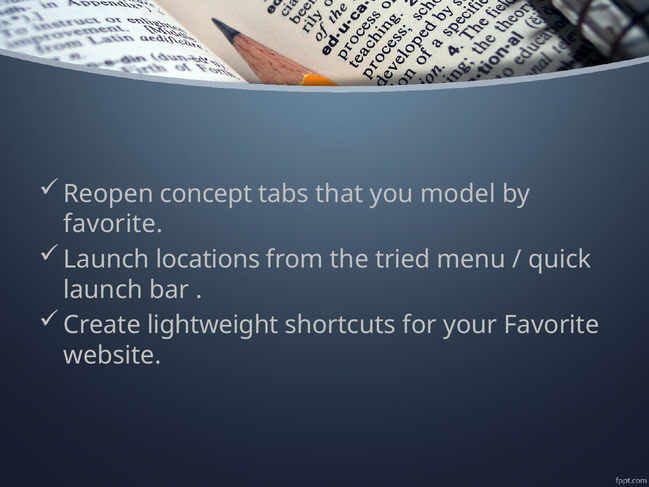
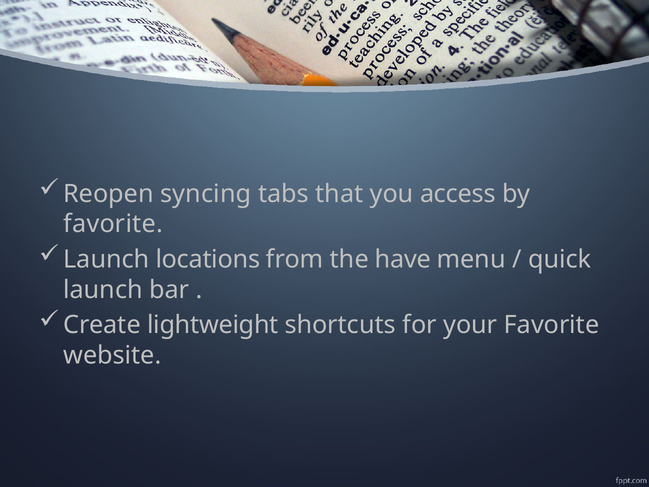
concept: concept -> syncing
model: model -> access
tried: tried -> have
